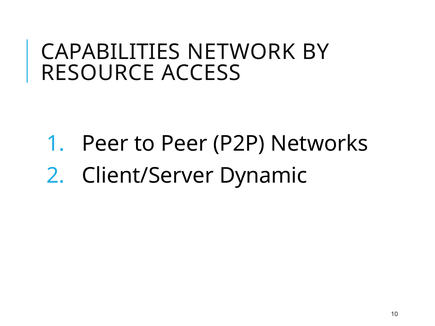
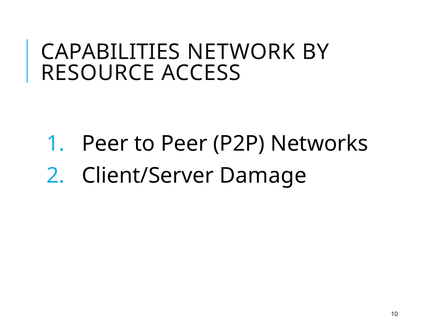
Dynamic: Dynamic -> Damage
